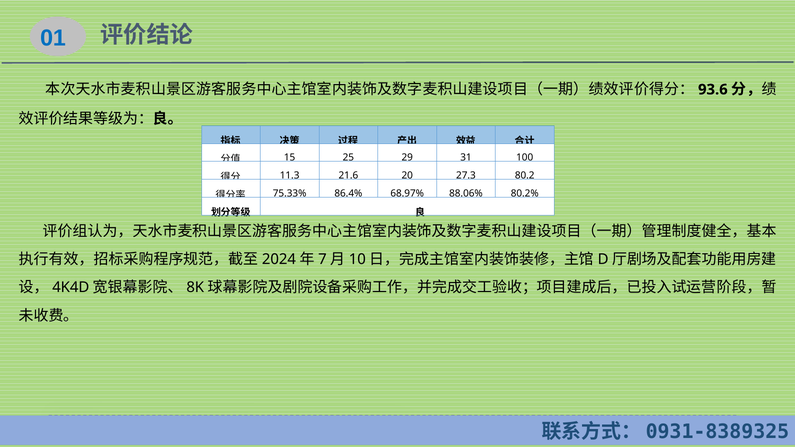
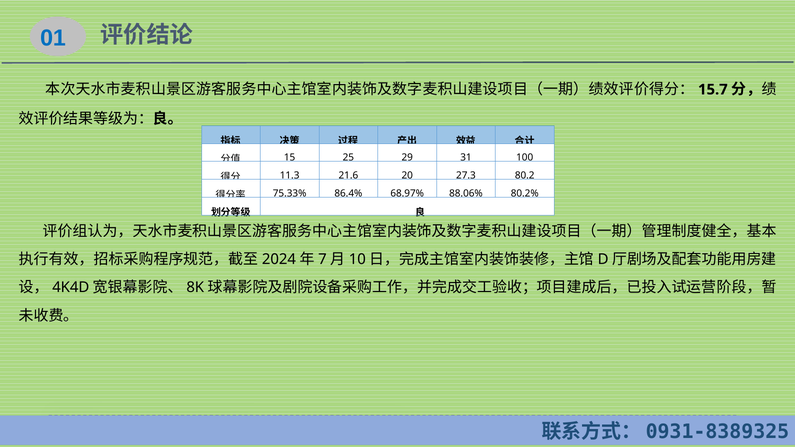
93.6: 93.6 -> 15.7
